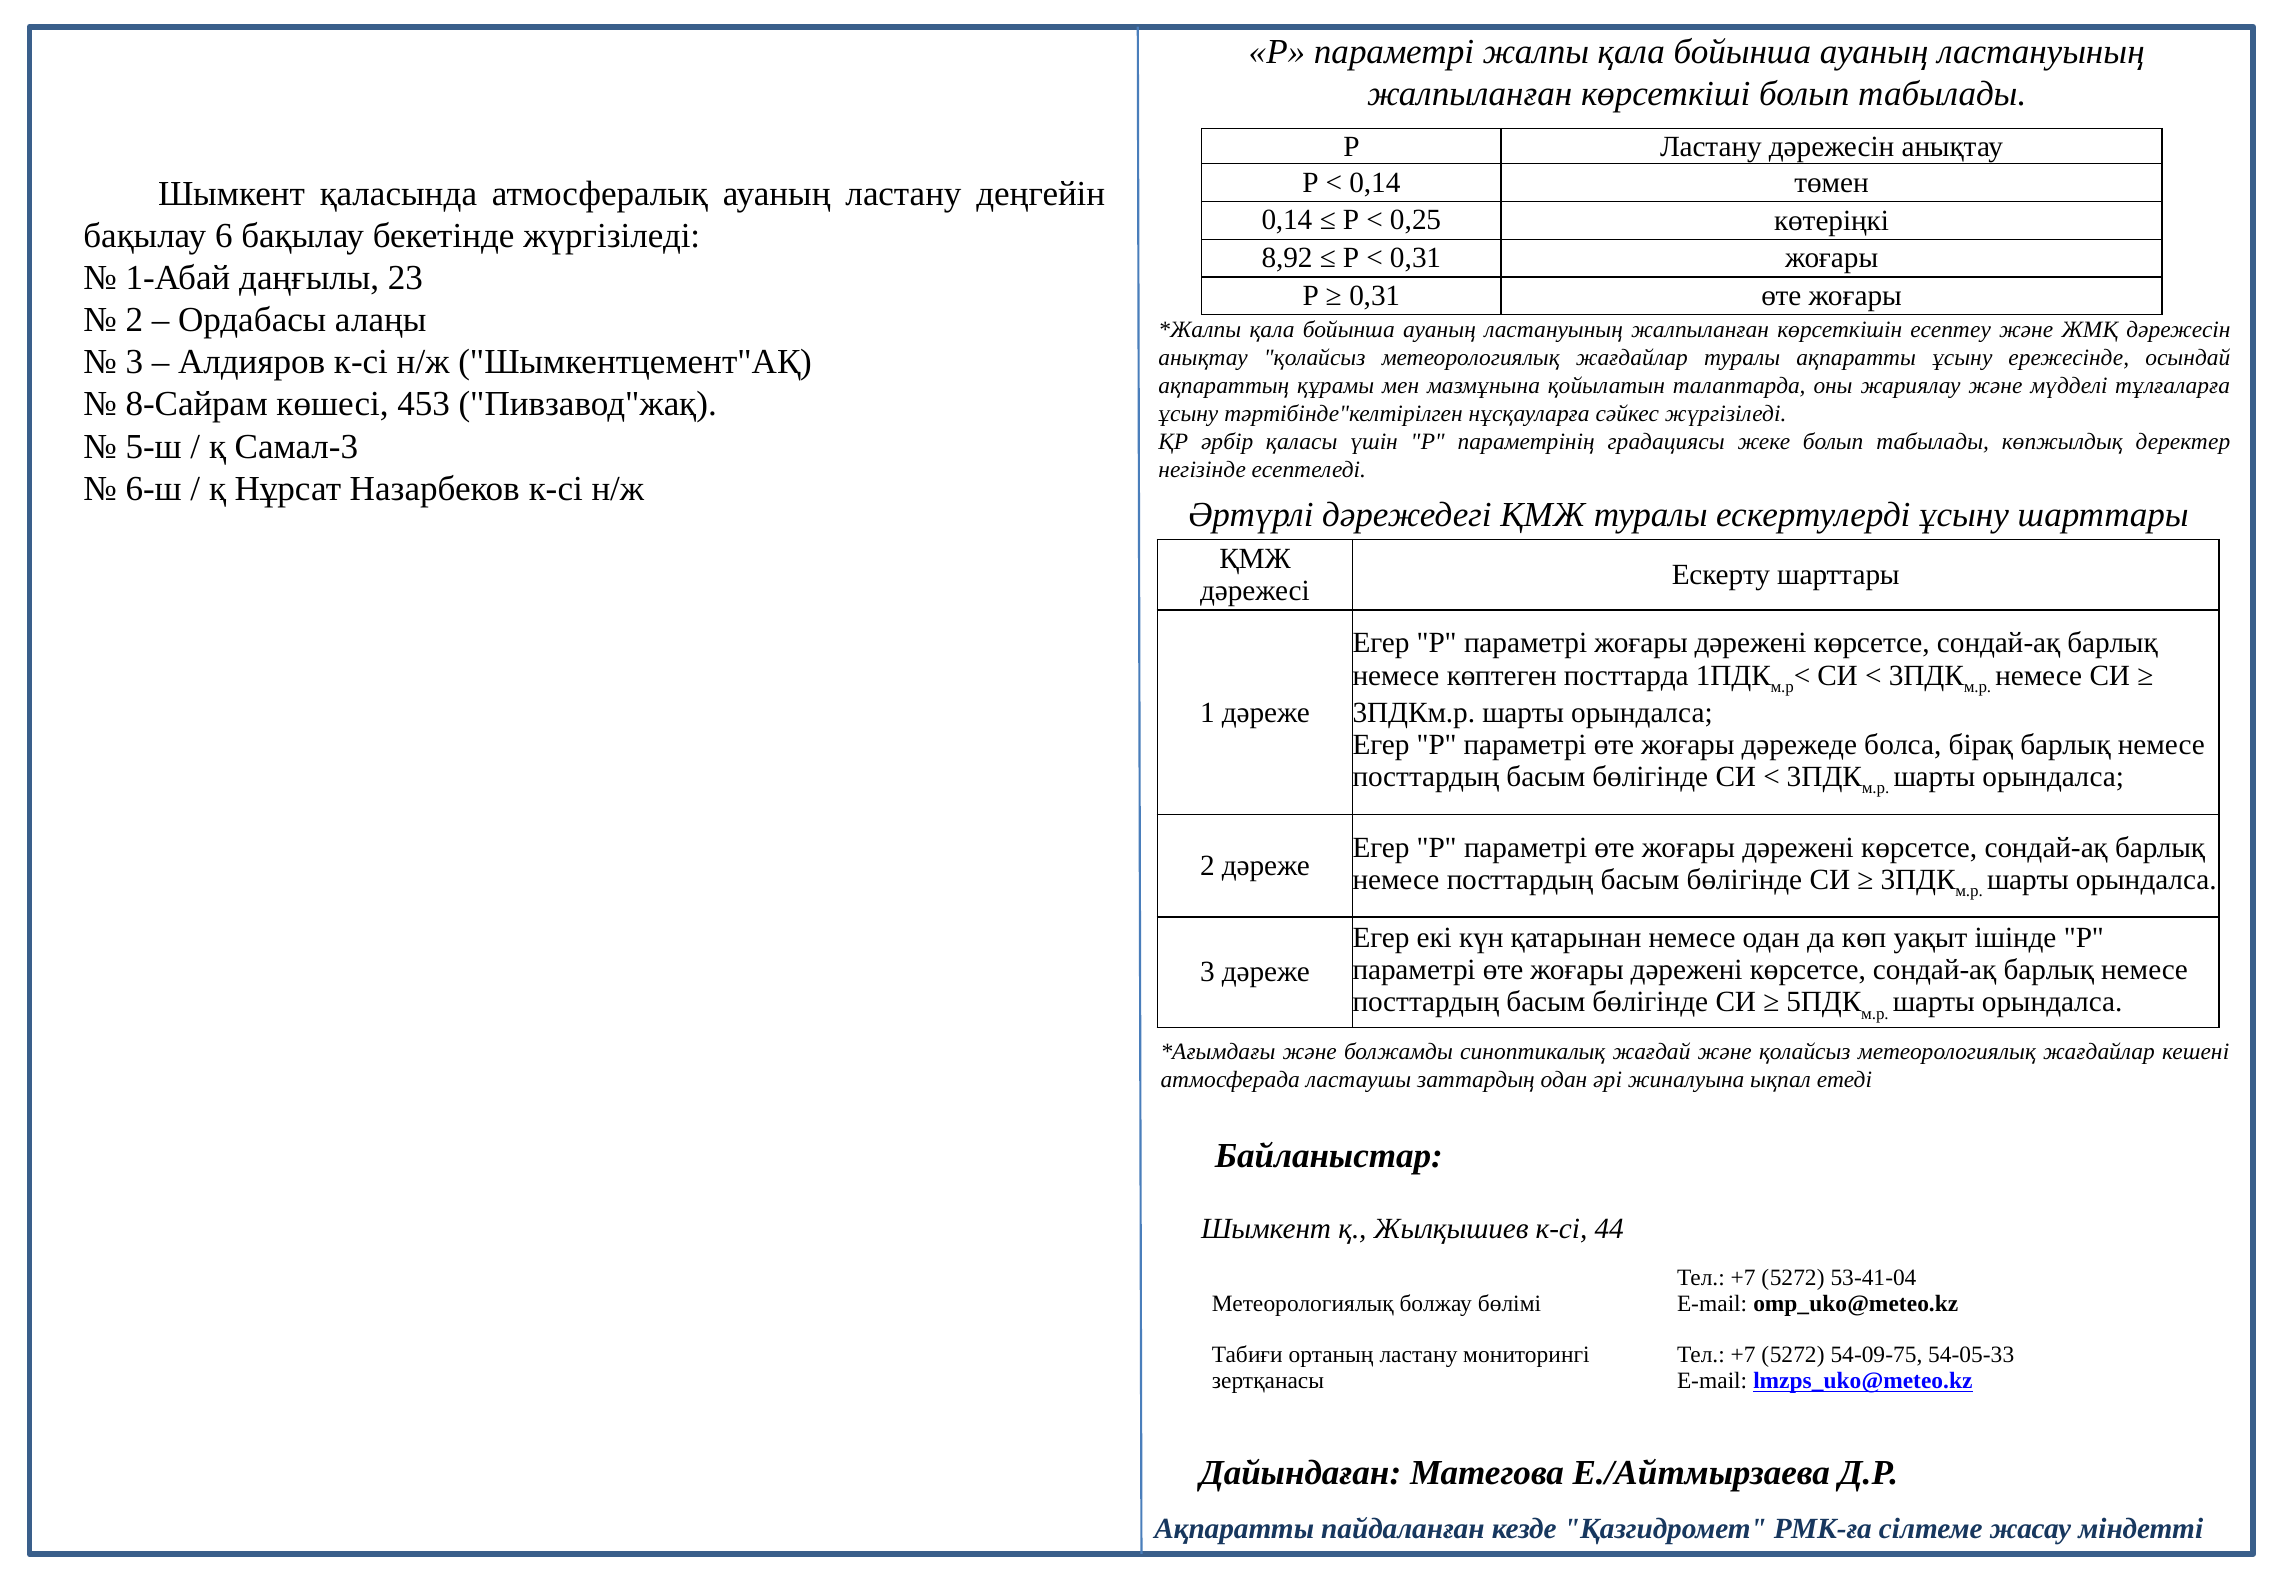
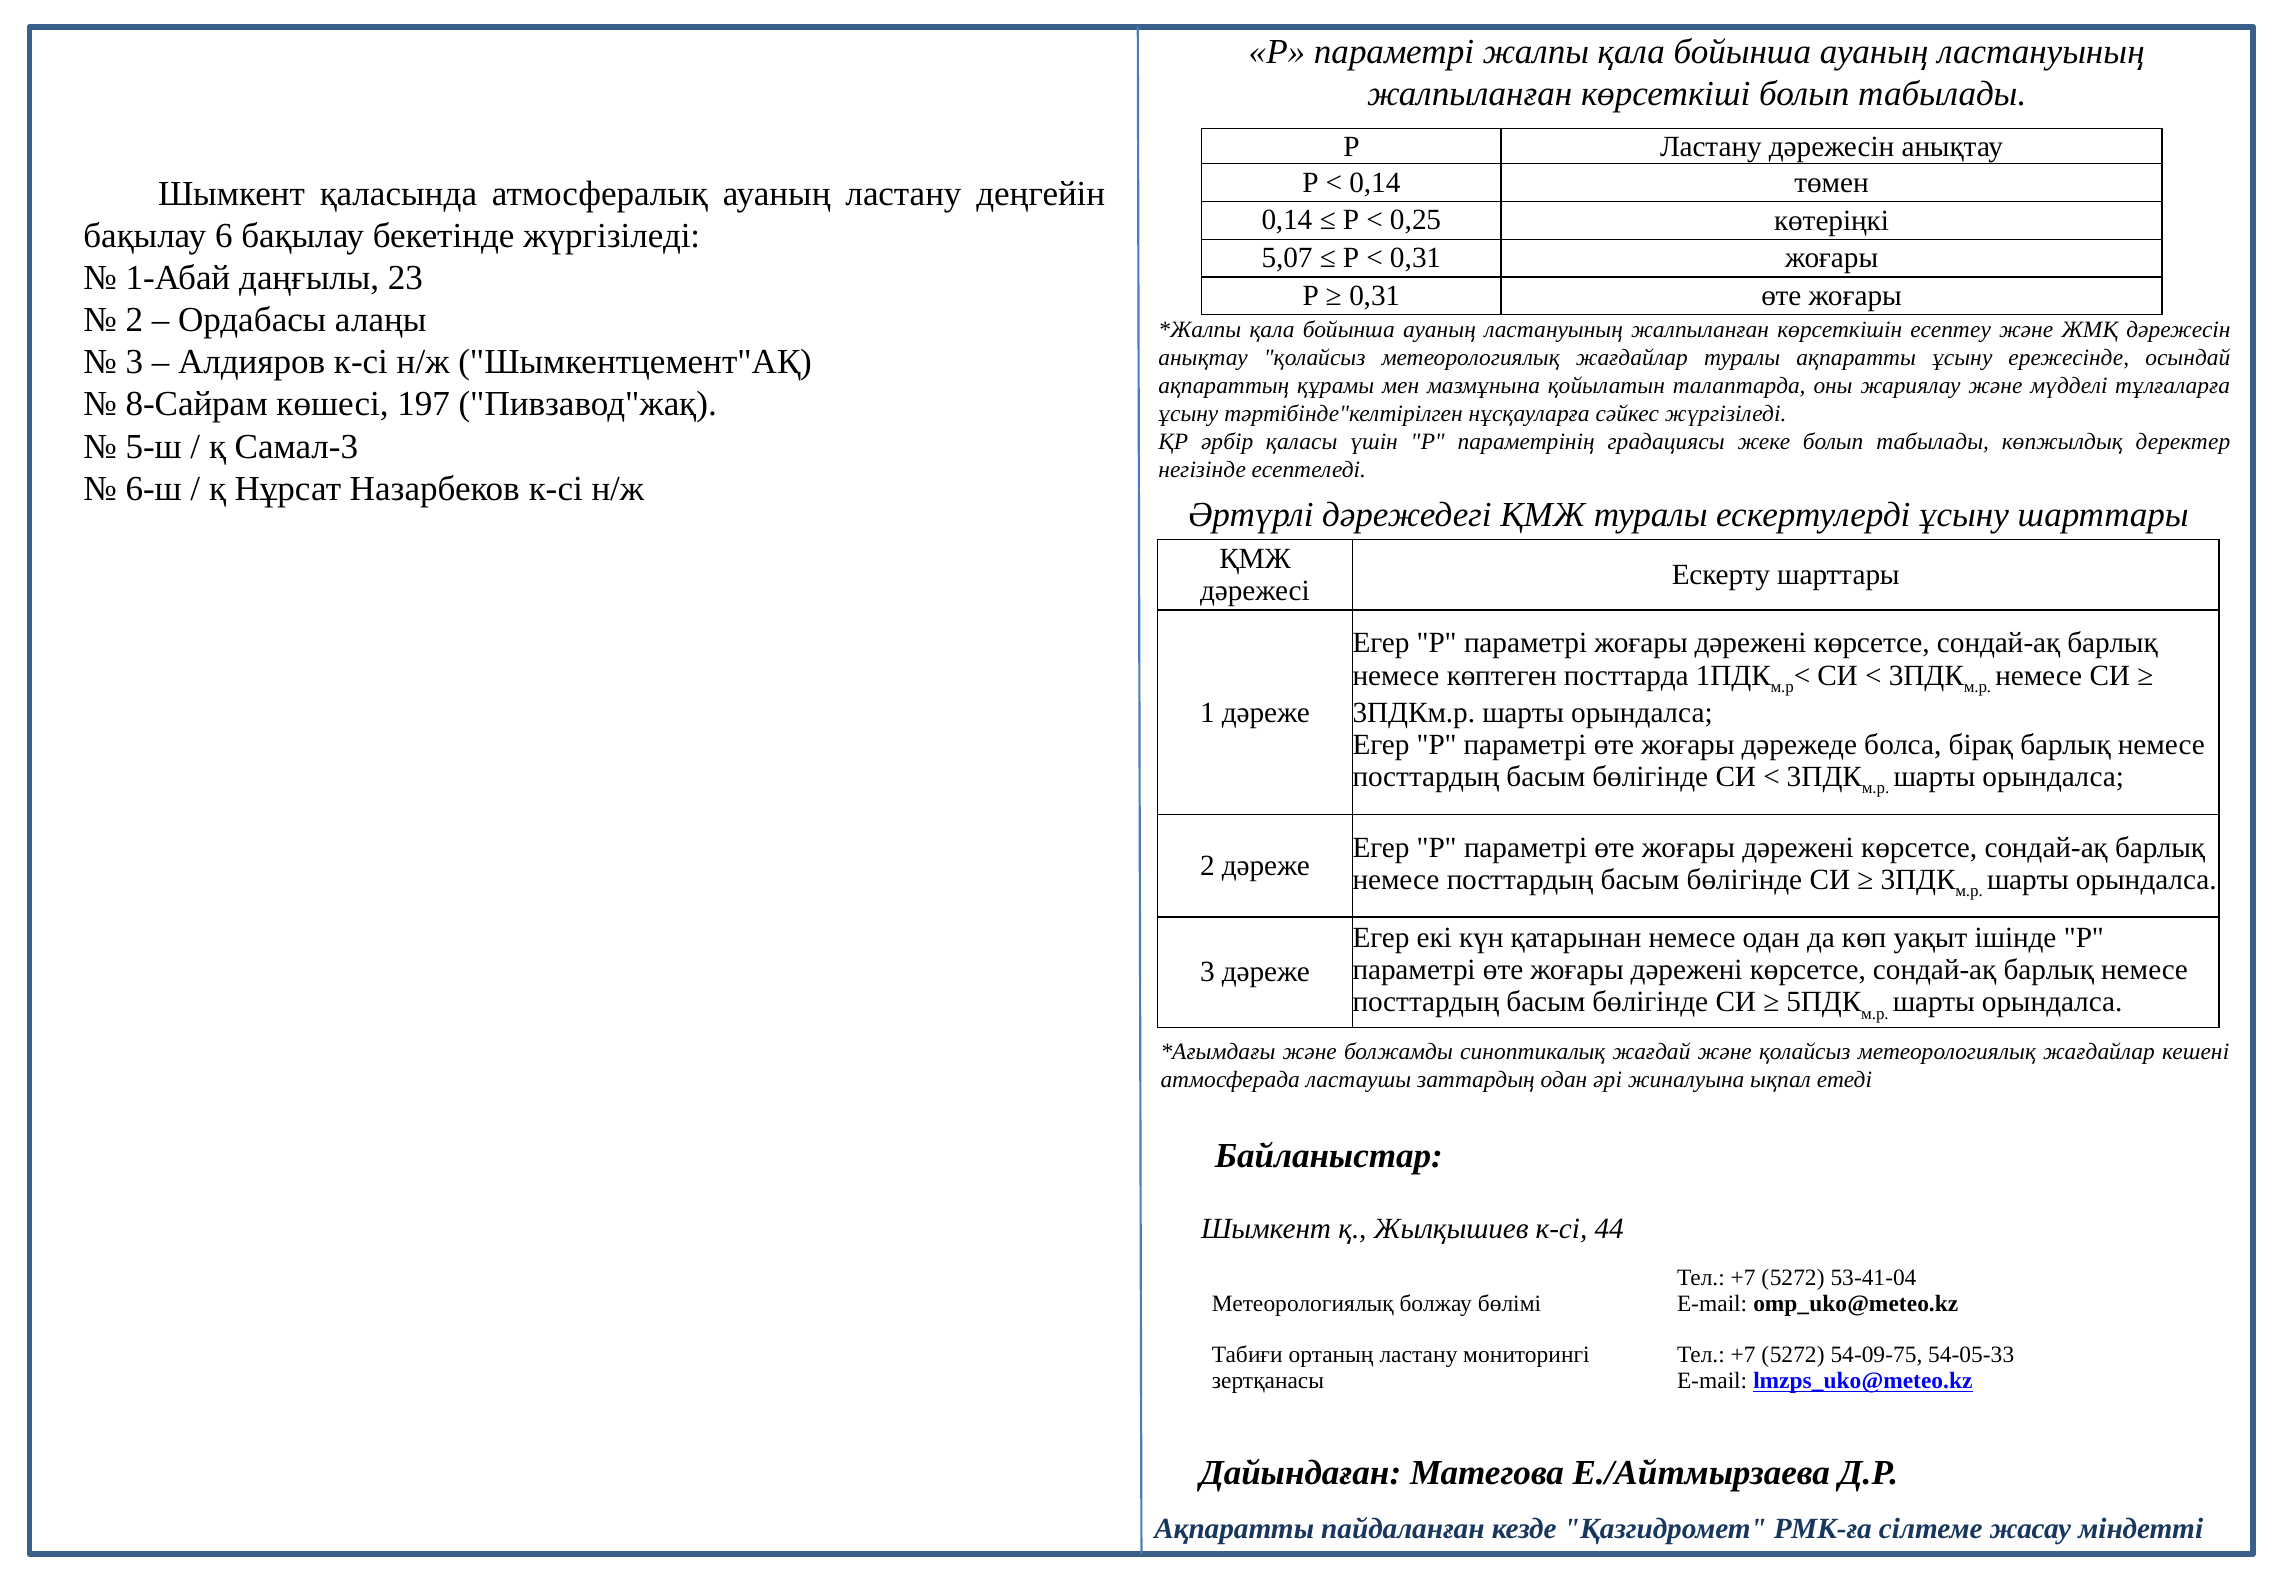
8,92: 8,92 -> 5,07
453: 453 -> 197
